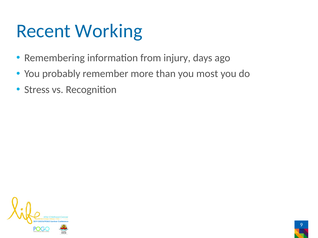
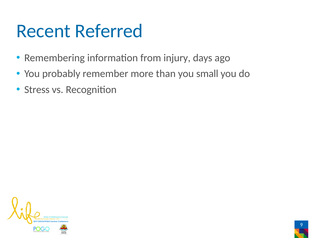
Working: Working -> Referred
most: most -> small
